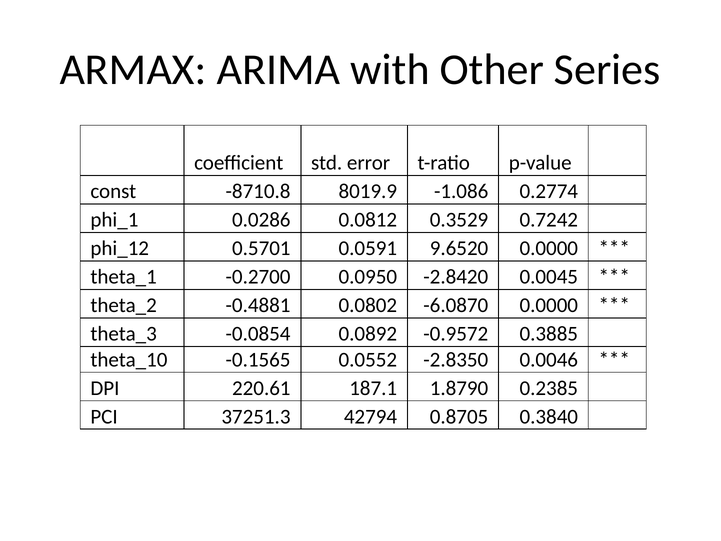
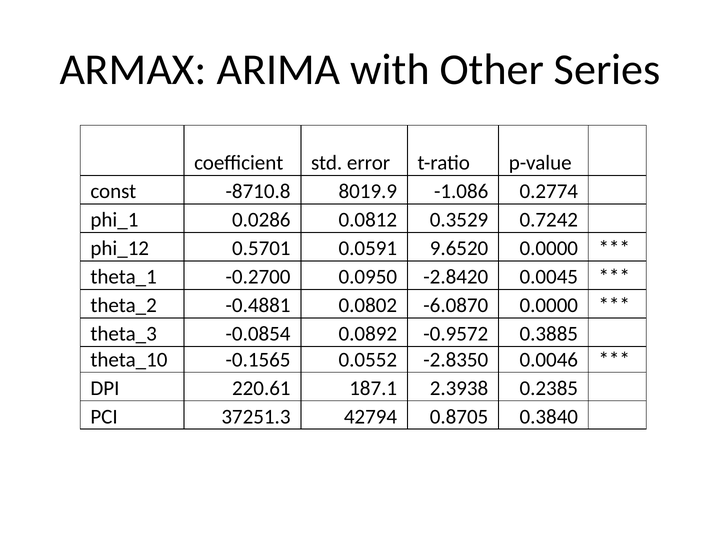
1.8790: 1.8790 -> 2.3938
